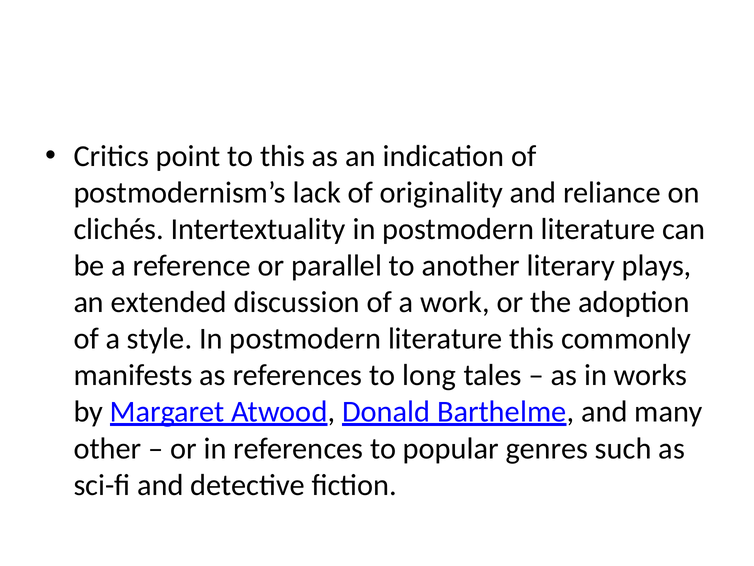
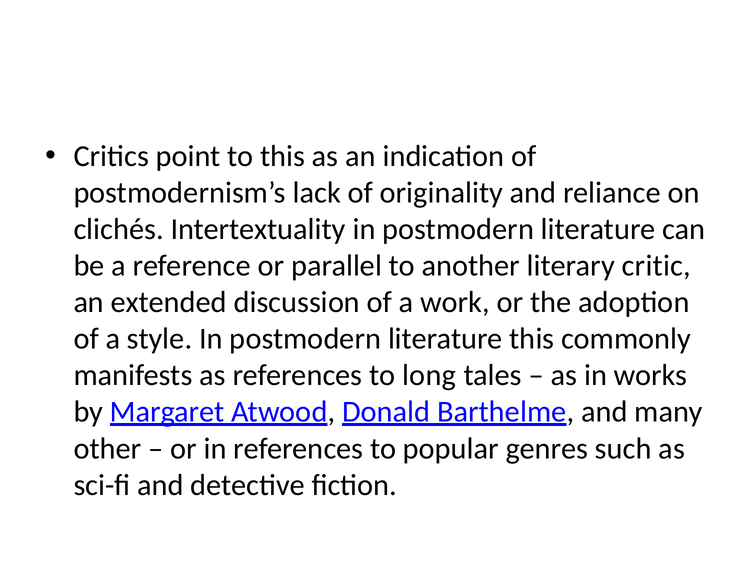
plays: plays -> critic
